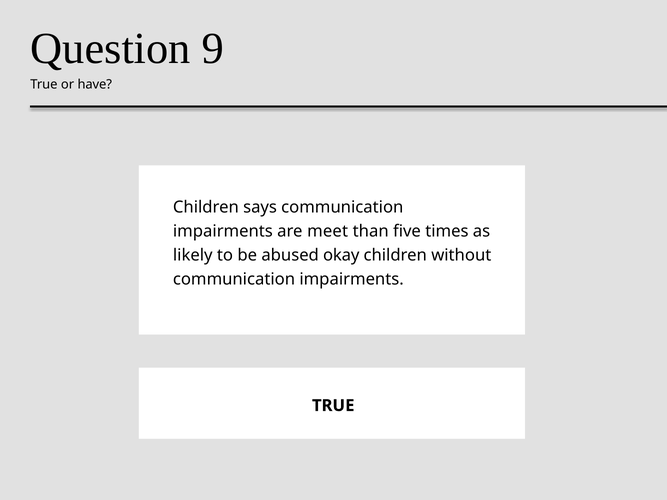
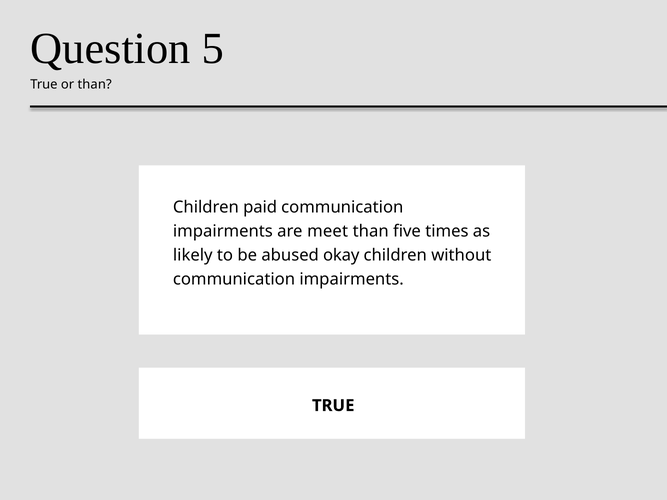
9: 9 -> 5
or have: have -> than
says: says -> paid
